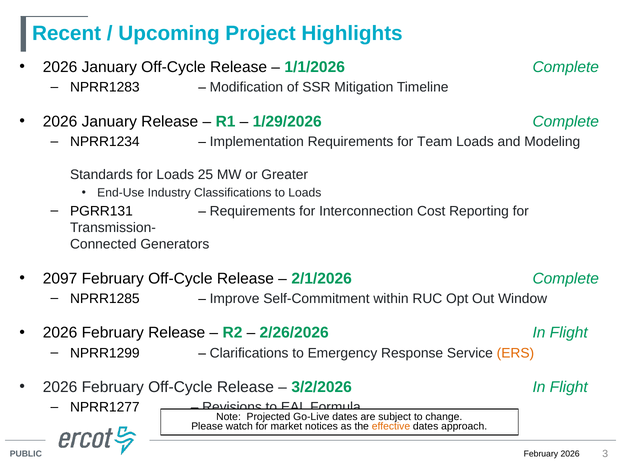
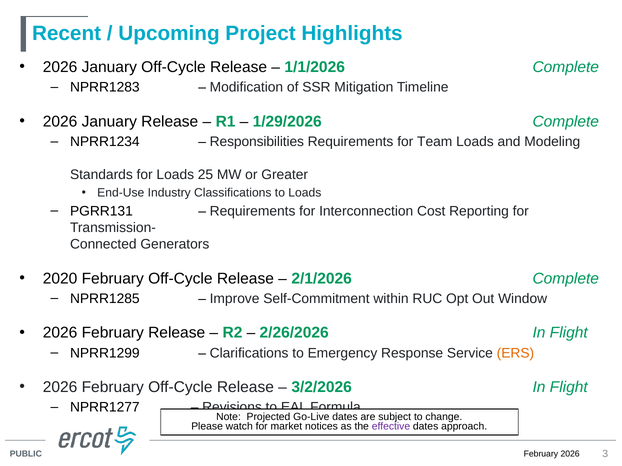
Implementation: Implementation -> Responsibilities
2097: 2097 -> 2020
effective colour: orange -> purple
